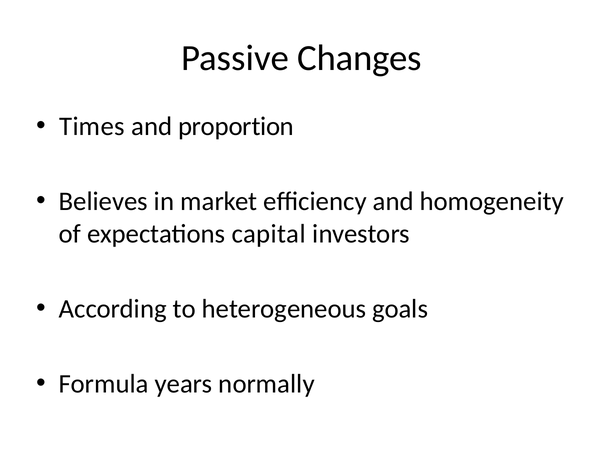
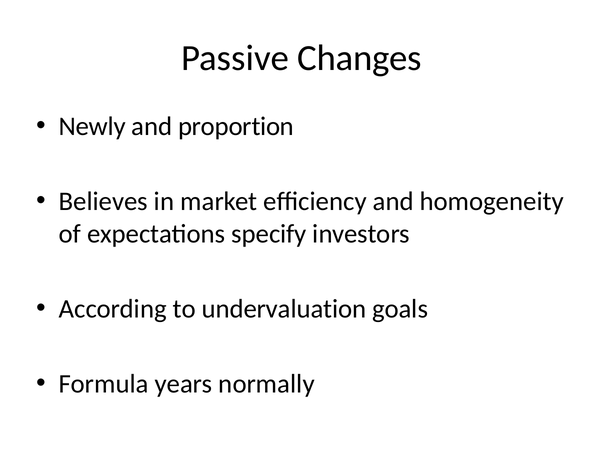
Times: Times -> Newly
capital: capital -> specify
heterogeneous: heterogeneous -> undervaluation
